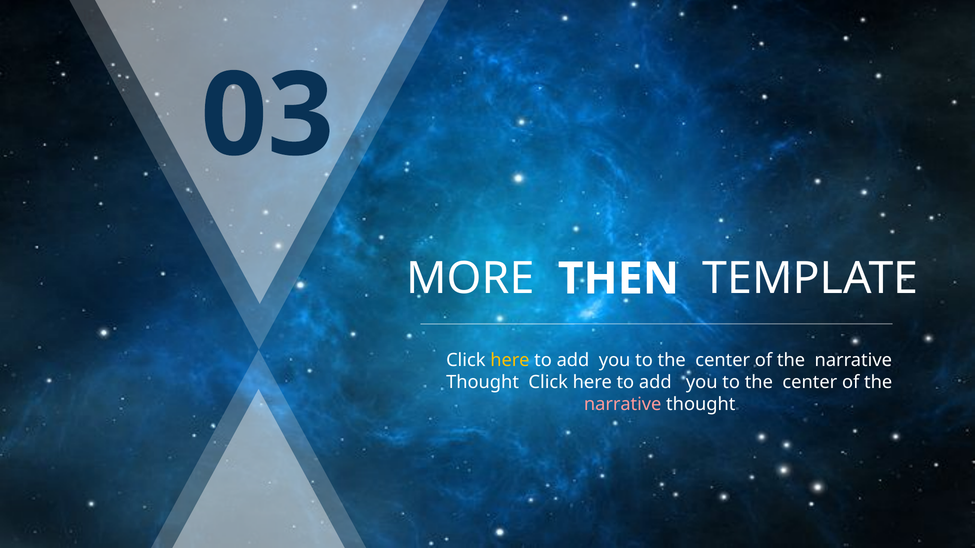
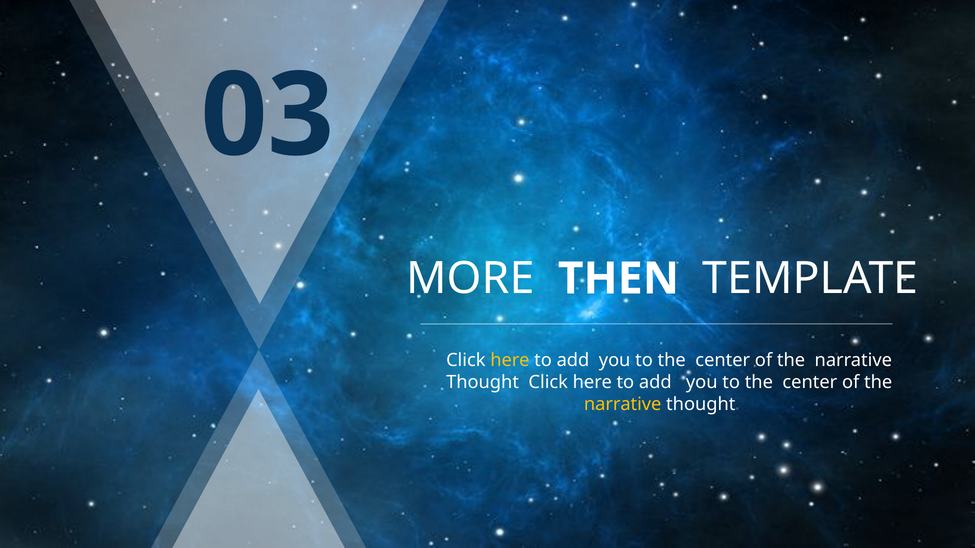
narrative at (623, 404) colour: pink -> yellow
